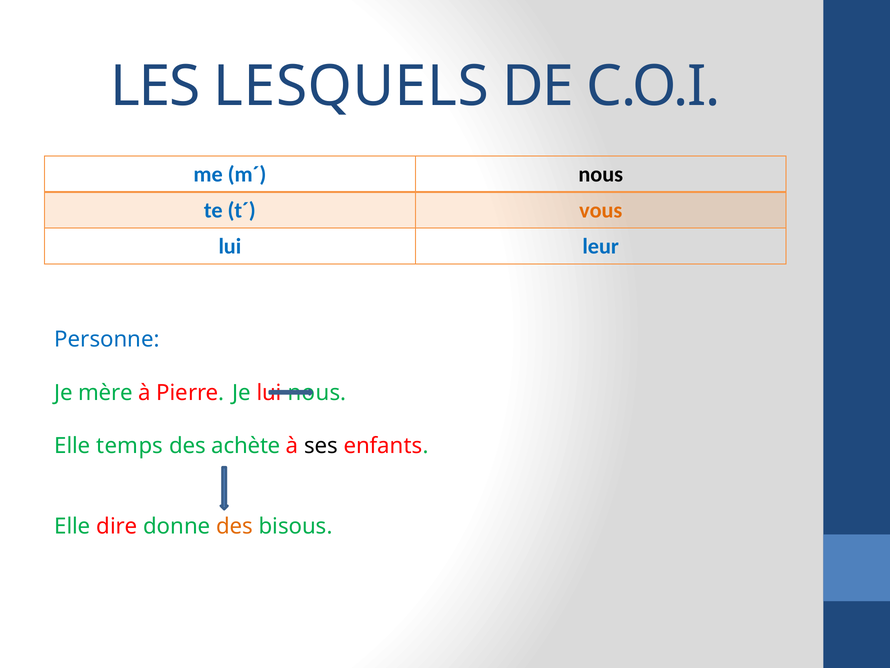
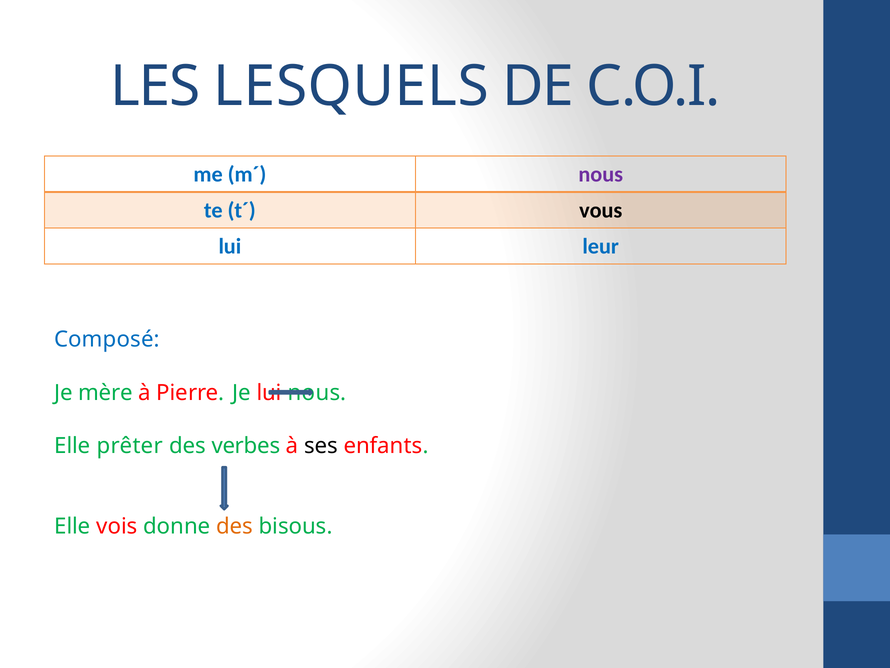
nous at (601, 174) colour: black -> purple
vous colour: orange -> black
Personne: Personne -> Composé
temps: temps -> prêter
achète: achète -> verbes
dire: dire -> vois
